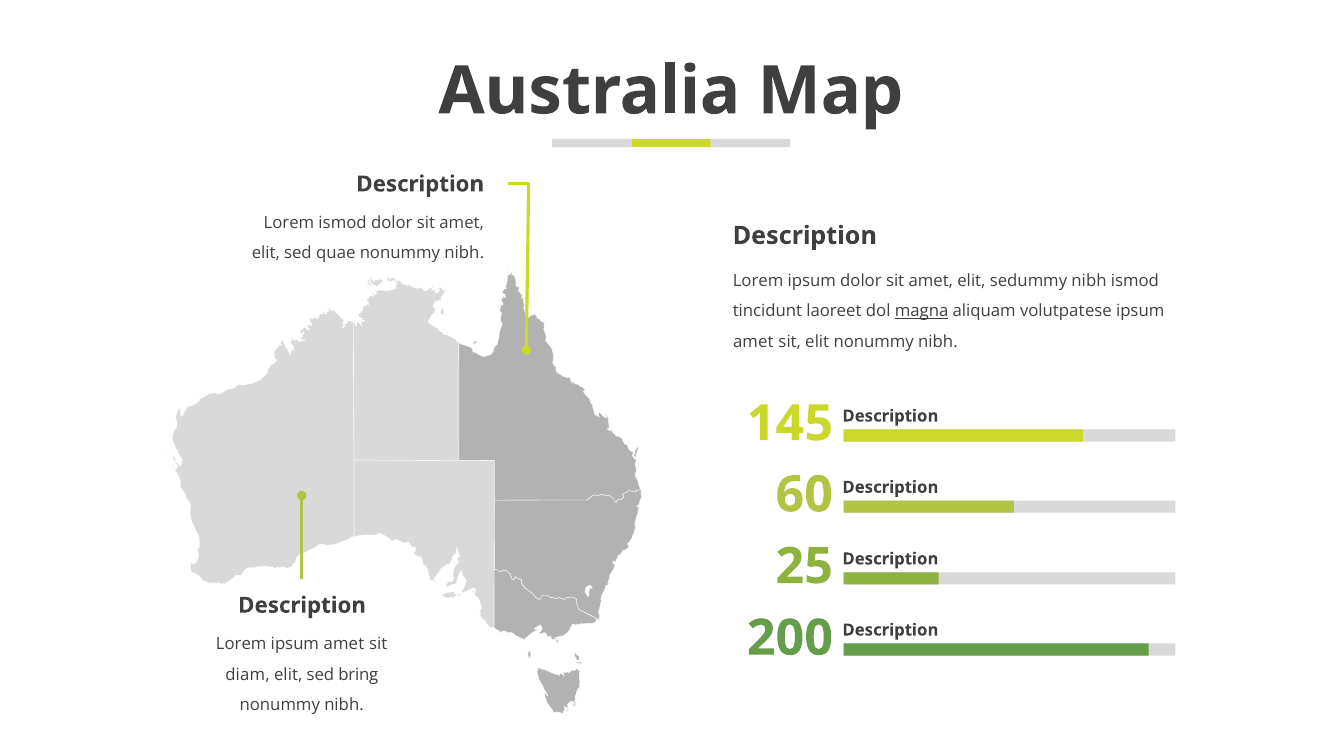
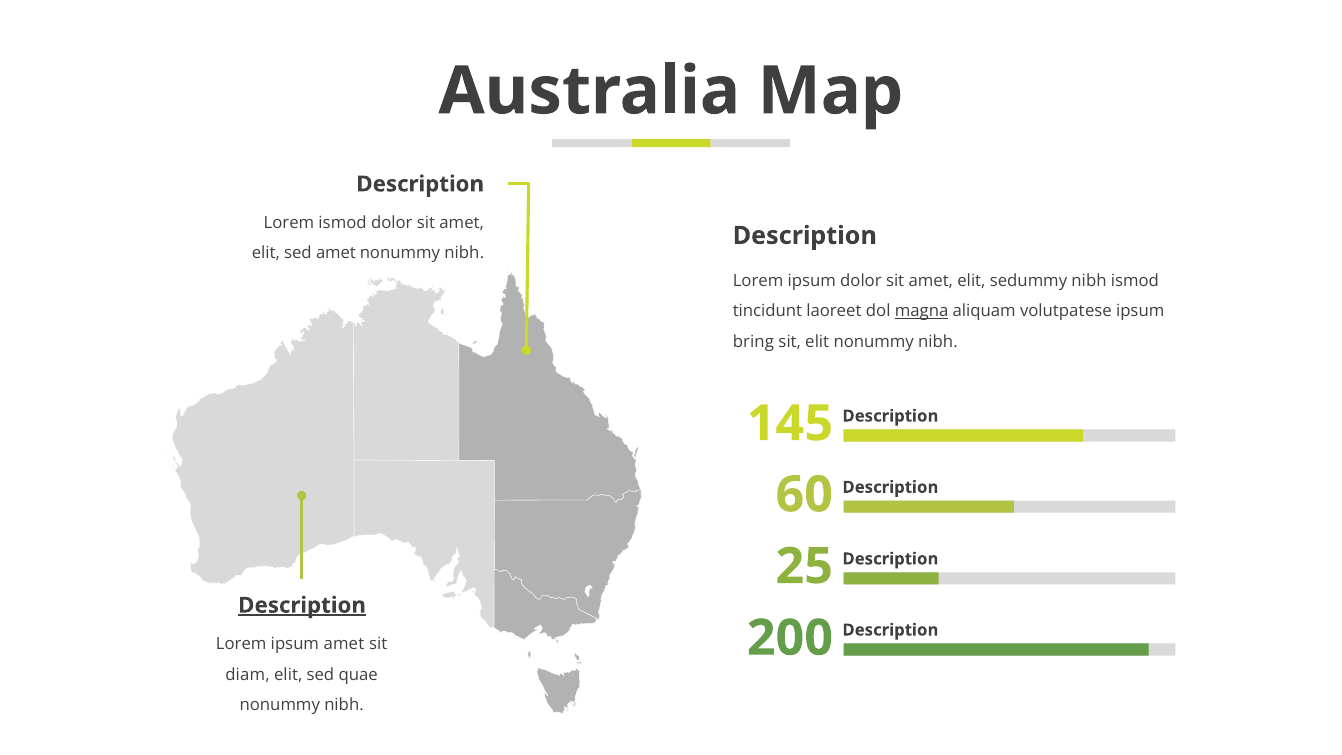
sed quae: quae -> amet
amet at (753, 341): amet -> bring
Description at (302, 605) underline: none -> present
bring: bring -> quae
